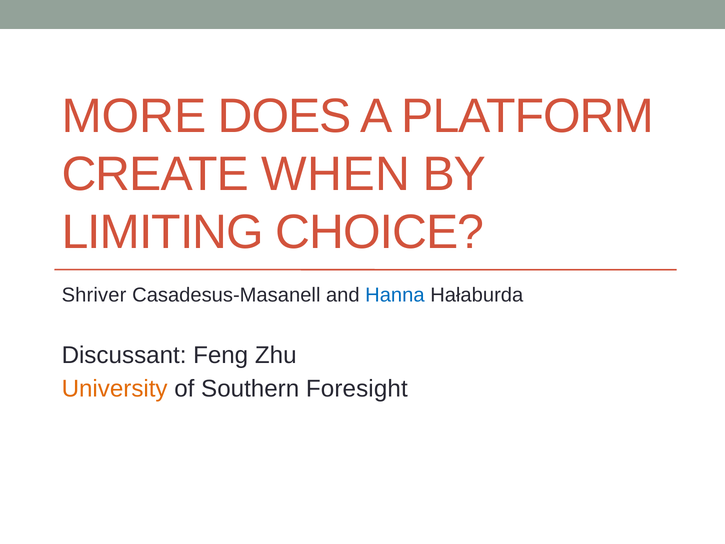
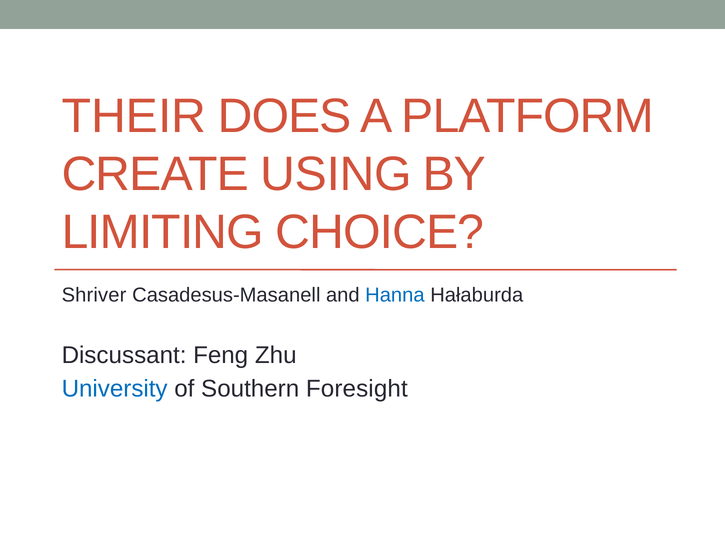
MORE: MORE -> THEIR
WHEN: WHEN -> USING
University colour: orange -> blue
